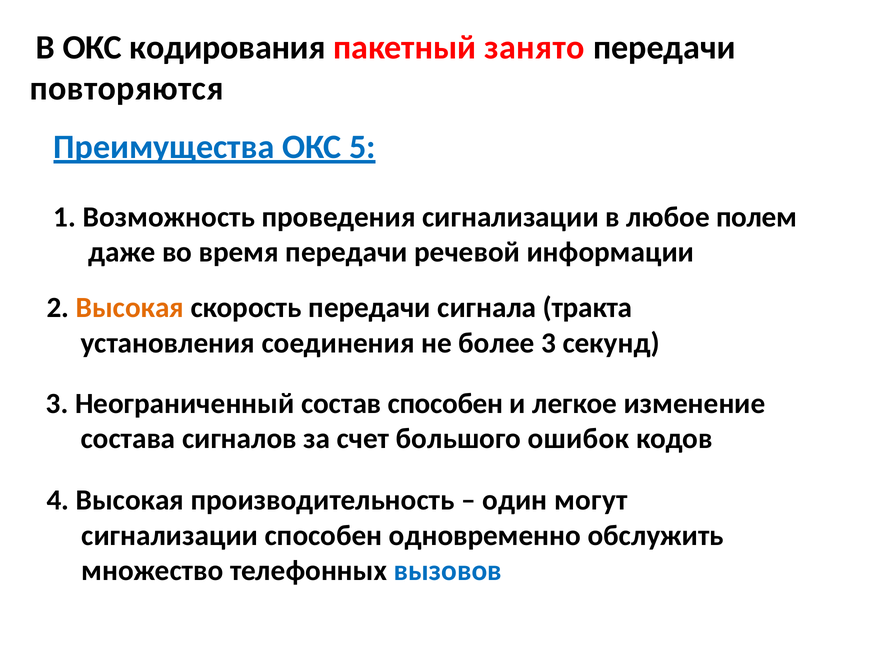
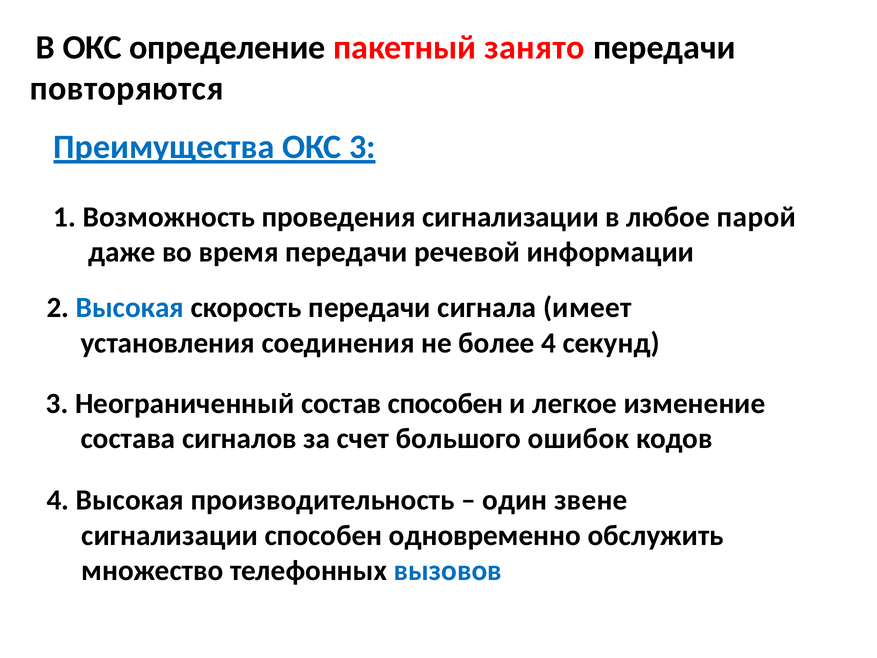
кодирования: кодирования -> определение
ОКС 5: 5 -> 3
полем: полем -> парой
Высокая at (130, 308) colour: orange -> blue
тракта: тракта -> имеет
более 3: 3 -> 4
могут: могут -> звене
